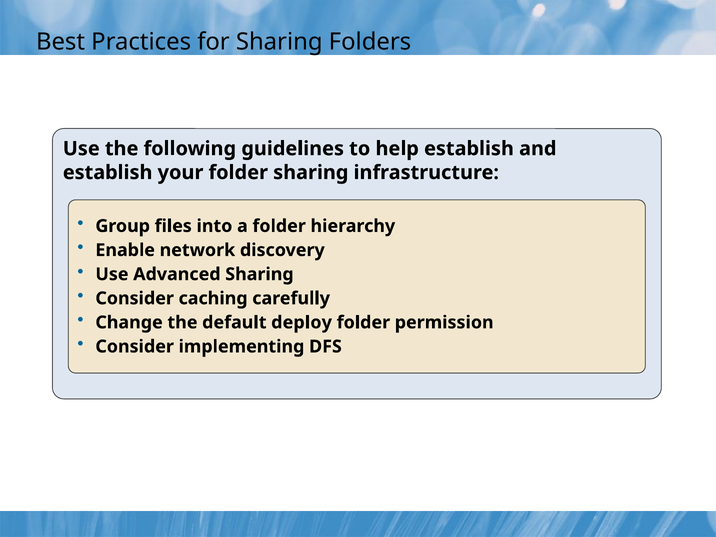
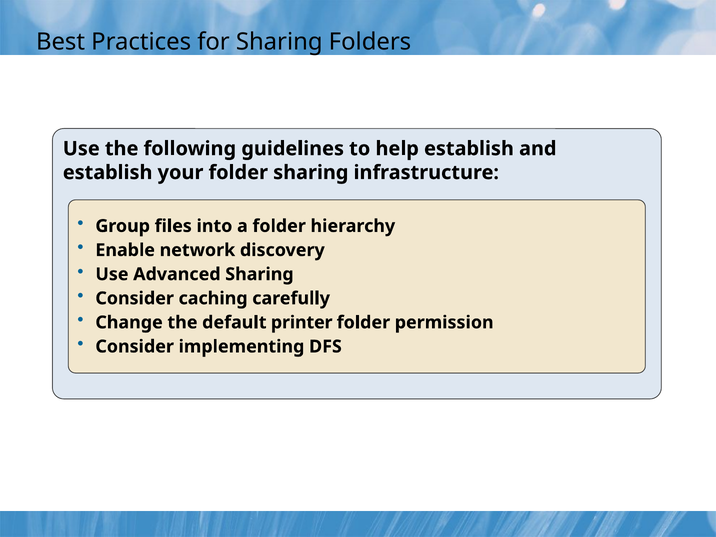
deploy: deploy -> printer
